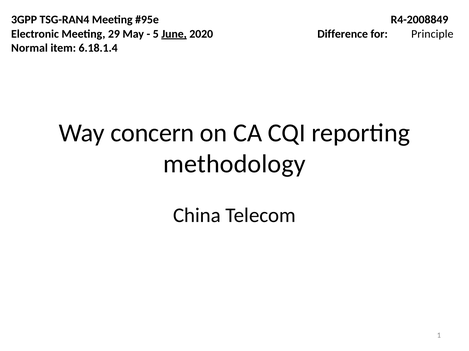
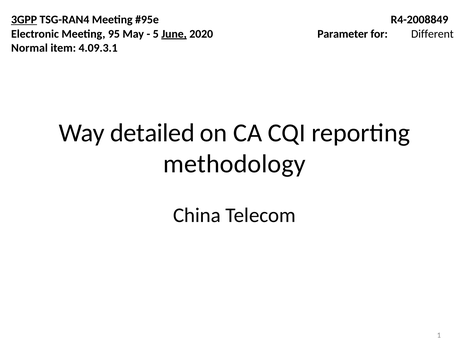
3GPP underline: none -> present
29: 29 -> 95
Difference: Difference -> Parameter
Principle: Principle -> Different
6.18.1.4: 6.18.1.4 -> 4.09.3.1
concern: concern -> detailed
